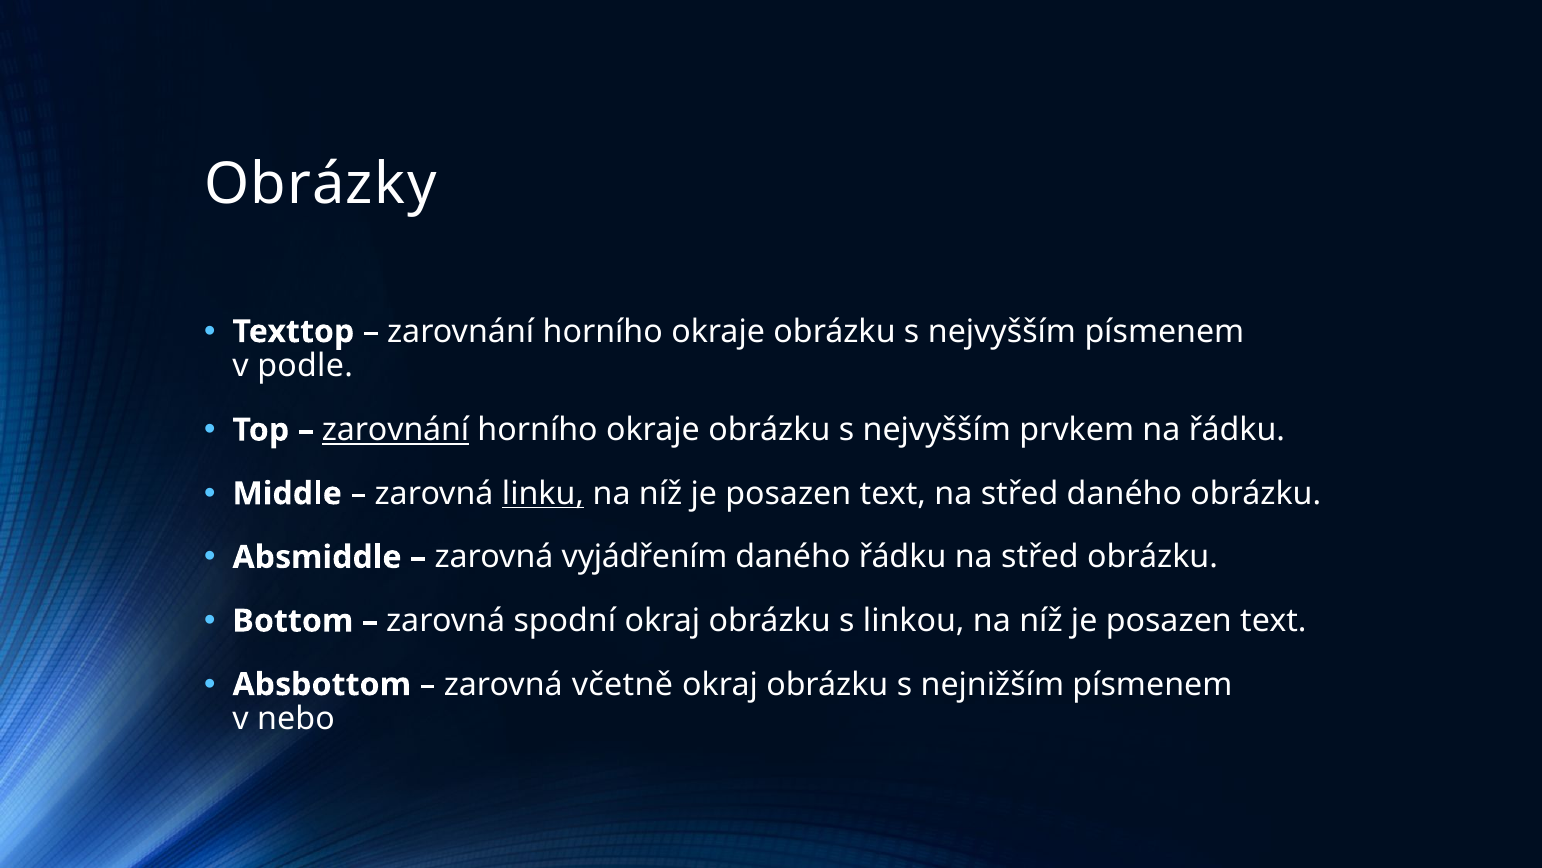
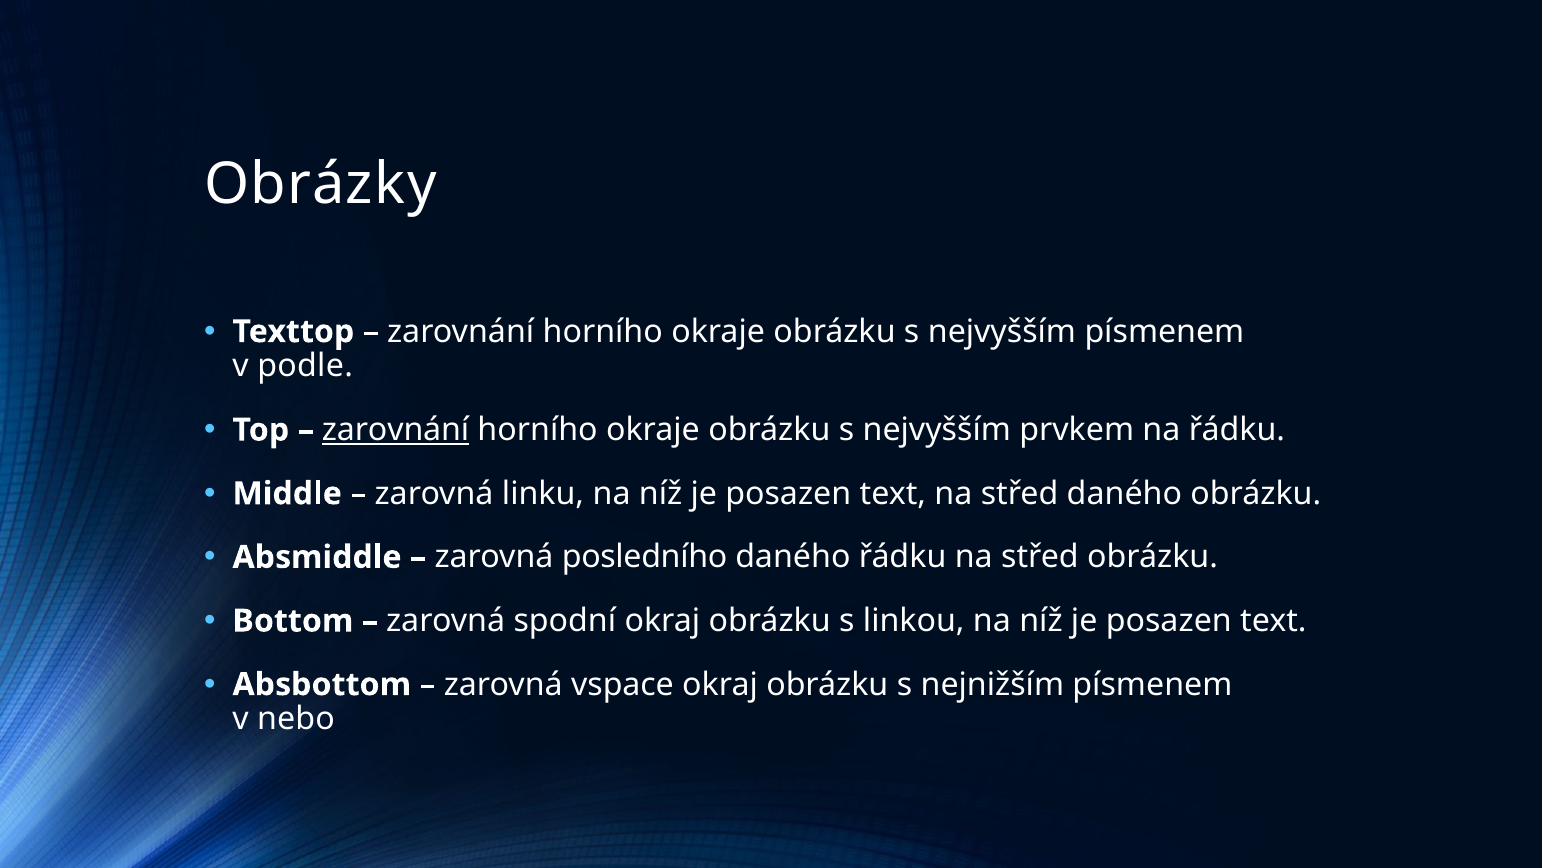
linku underline: present -> none
vyjádřením: vyjádřením -> posledního
včetně: včetně -> vspace
